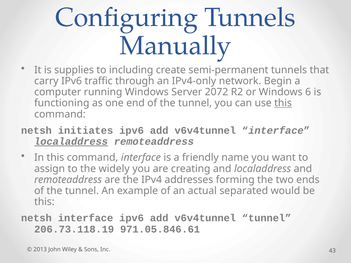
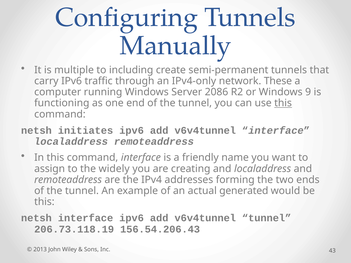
supplies: supplies -> multiple
Begin: Begin -> These
2072: 2072 -> 2086
6: 6 -> 9
localaddress at (71, 142) underline: present -> none
separated: separated -> generated
971.05.846.61: 971.05.846.61 -> 156.54.206.43
